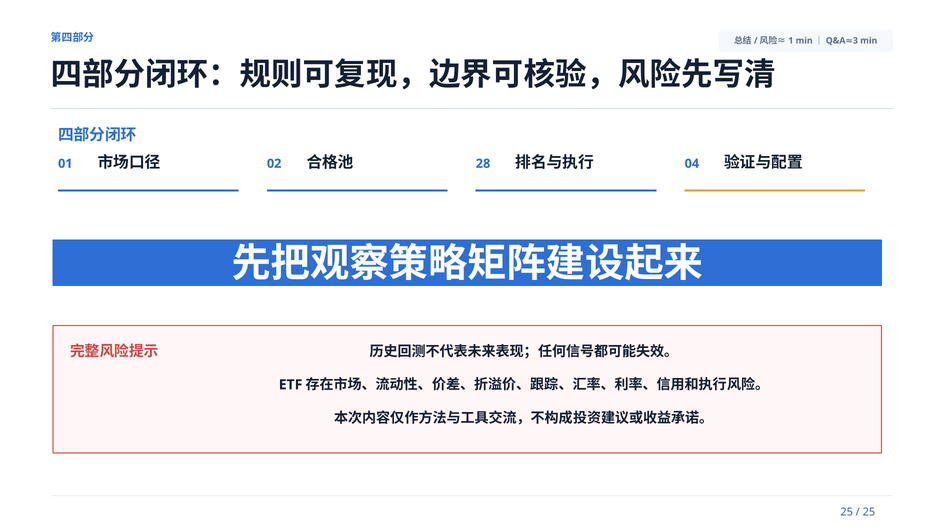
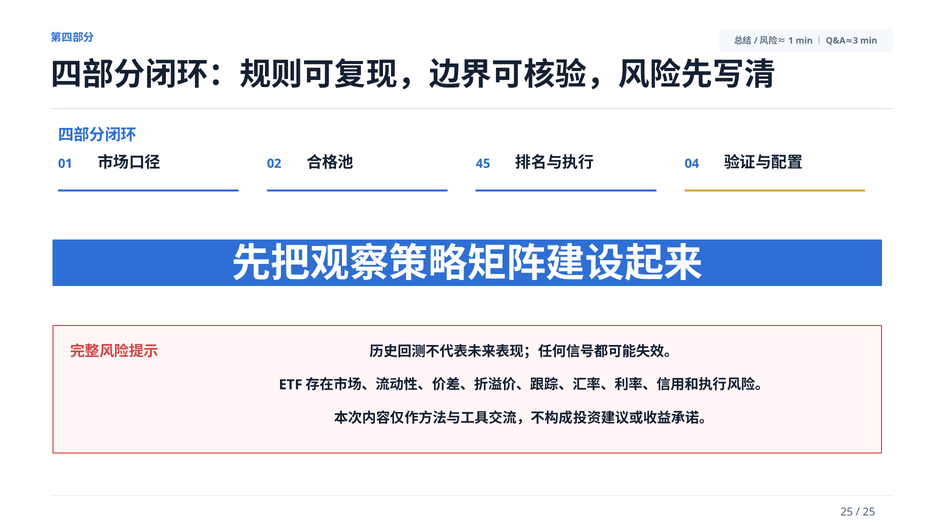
28: 28 -> 45
